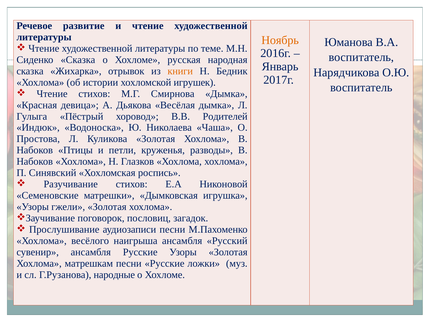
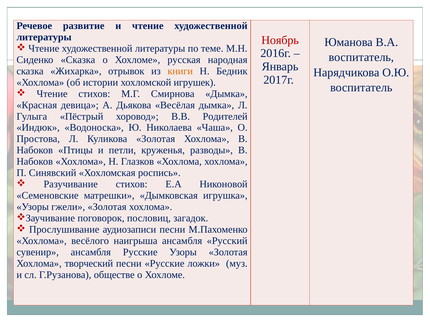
Ноябрь colour: orange -> red
матрешкам: матрешкам -> творческий
народные: народные -> обществе
